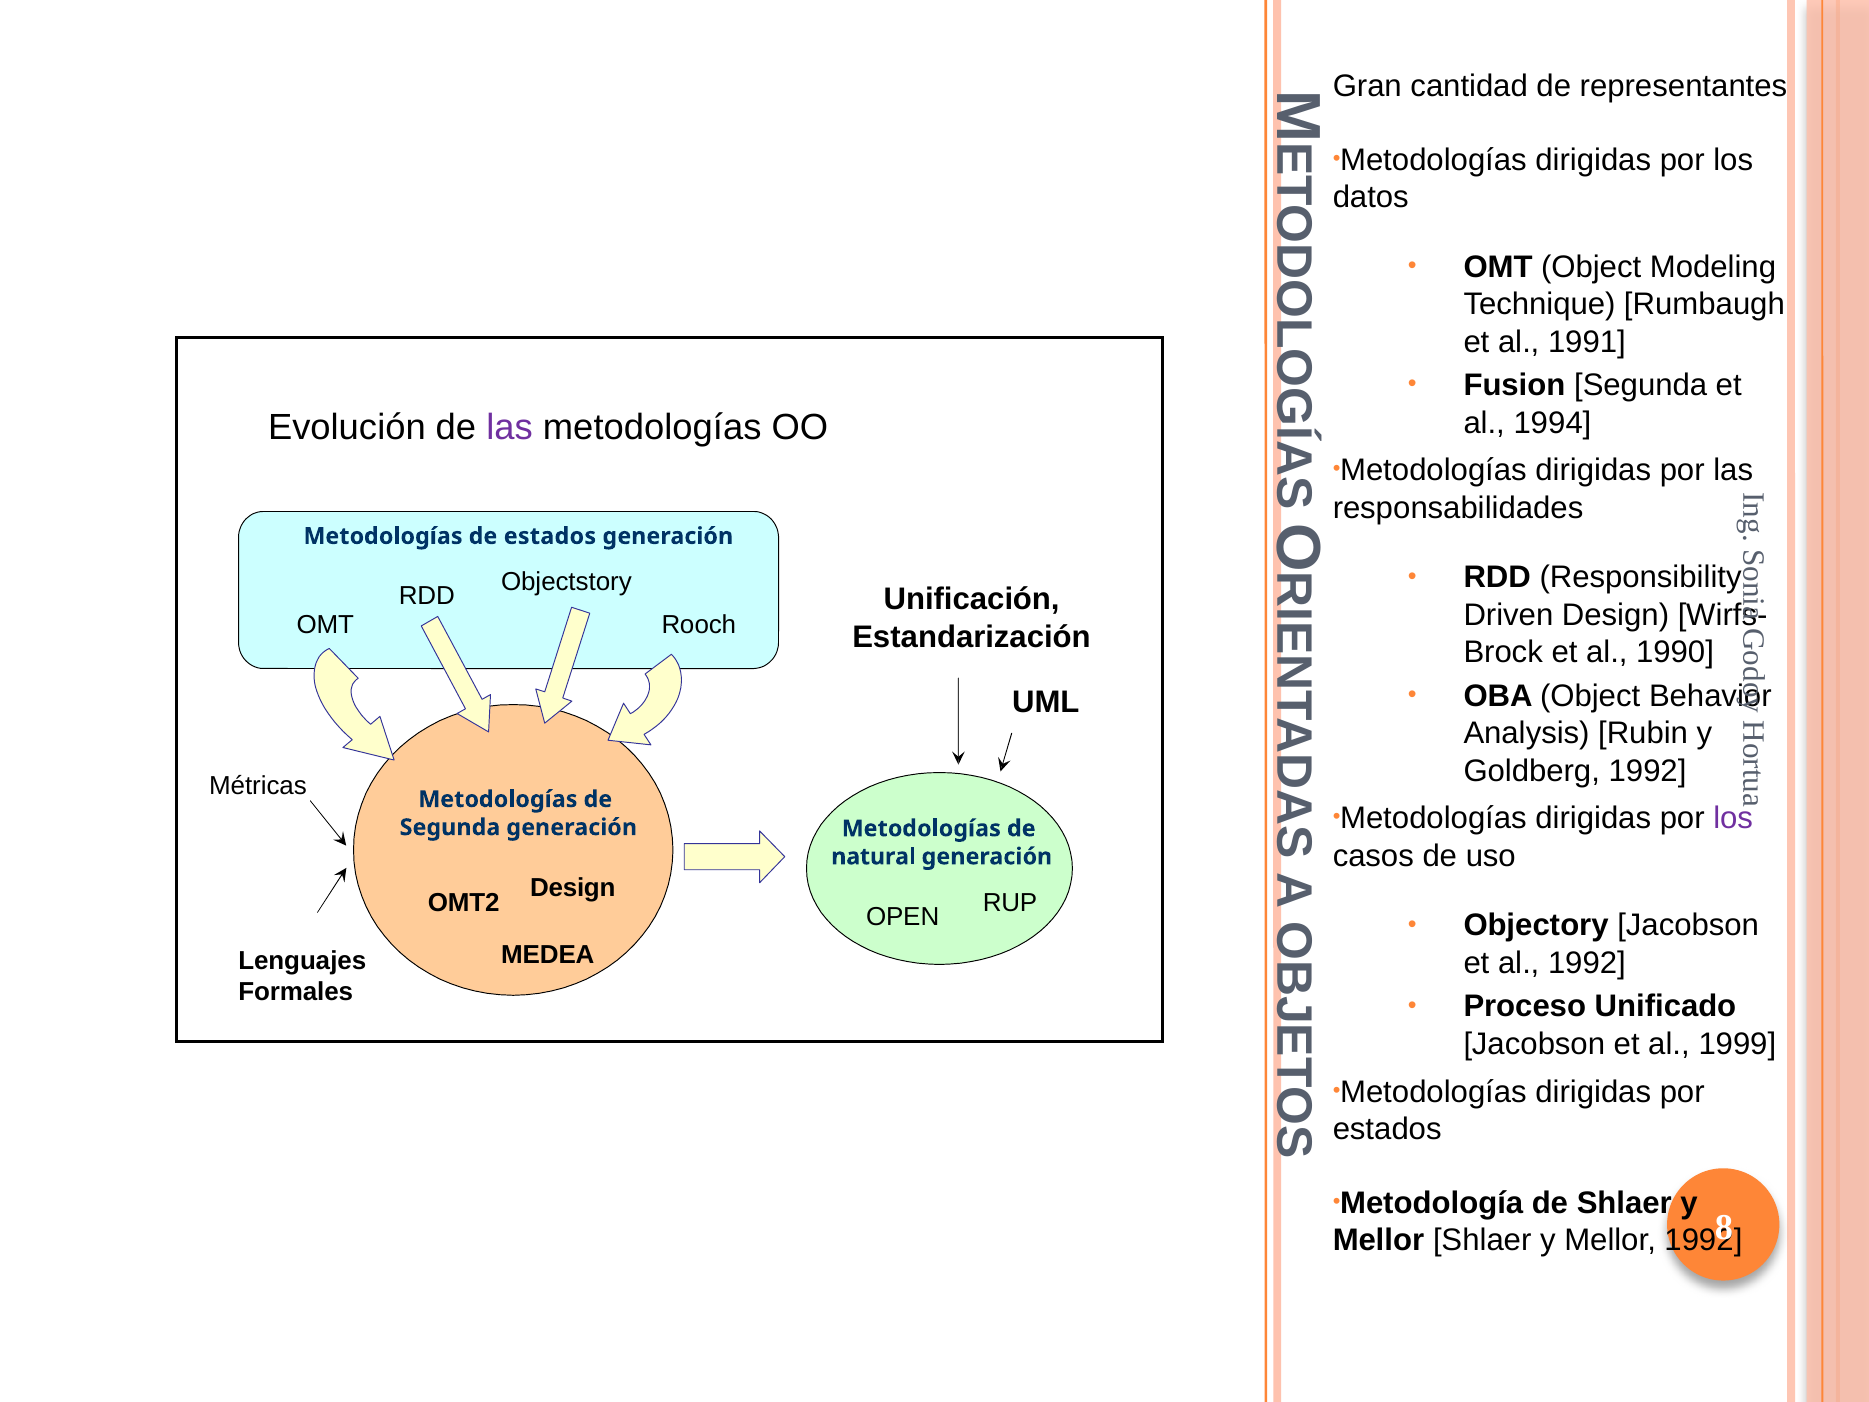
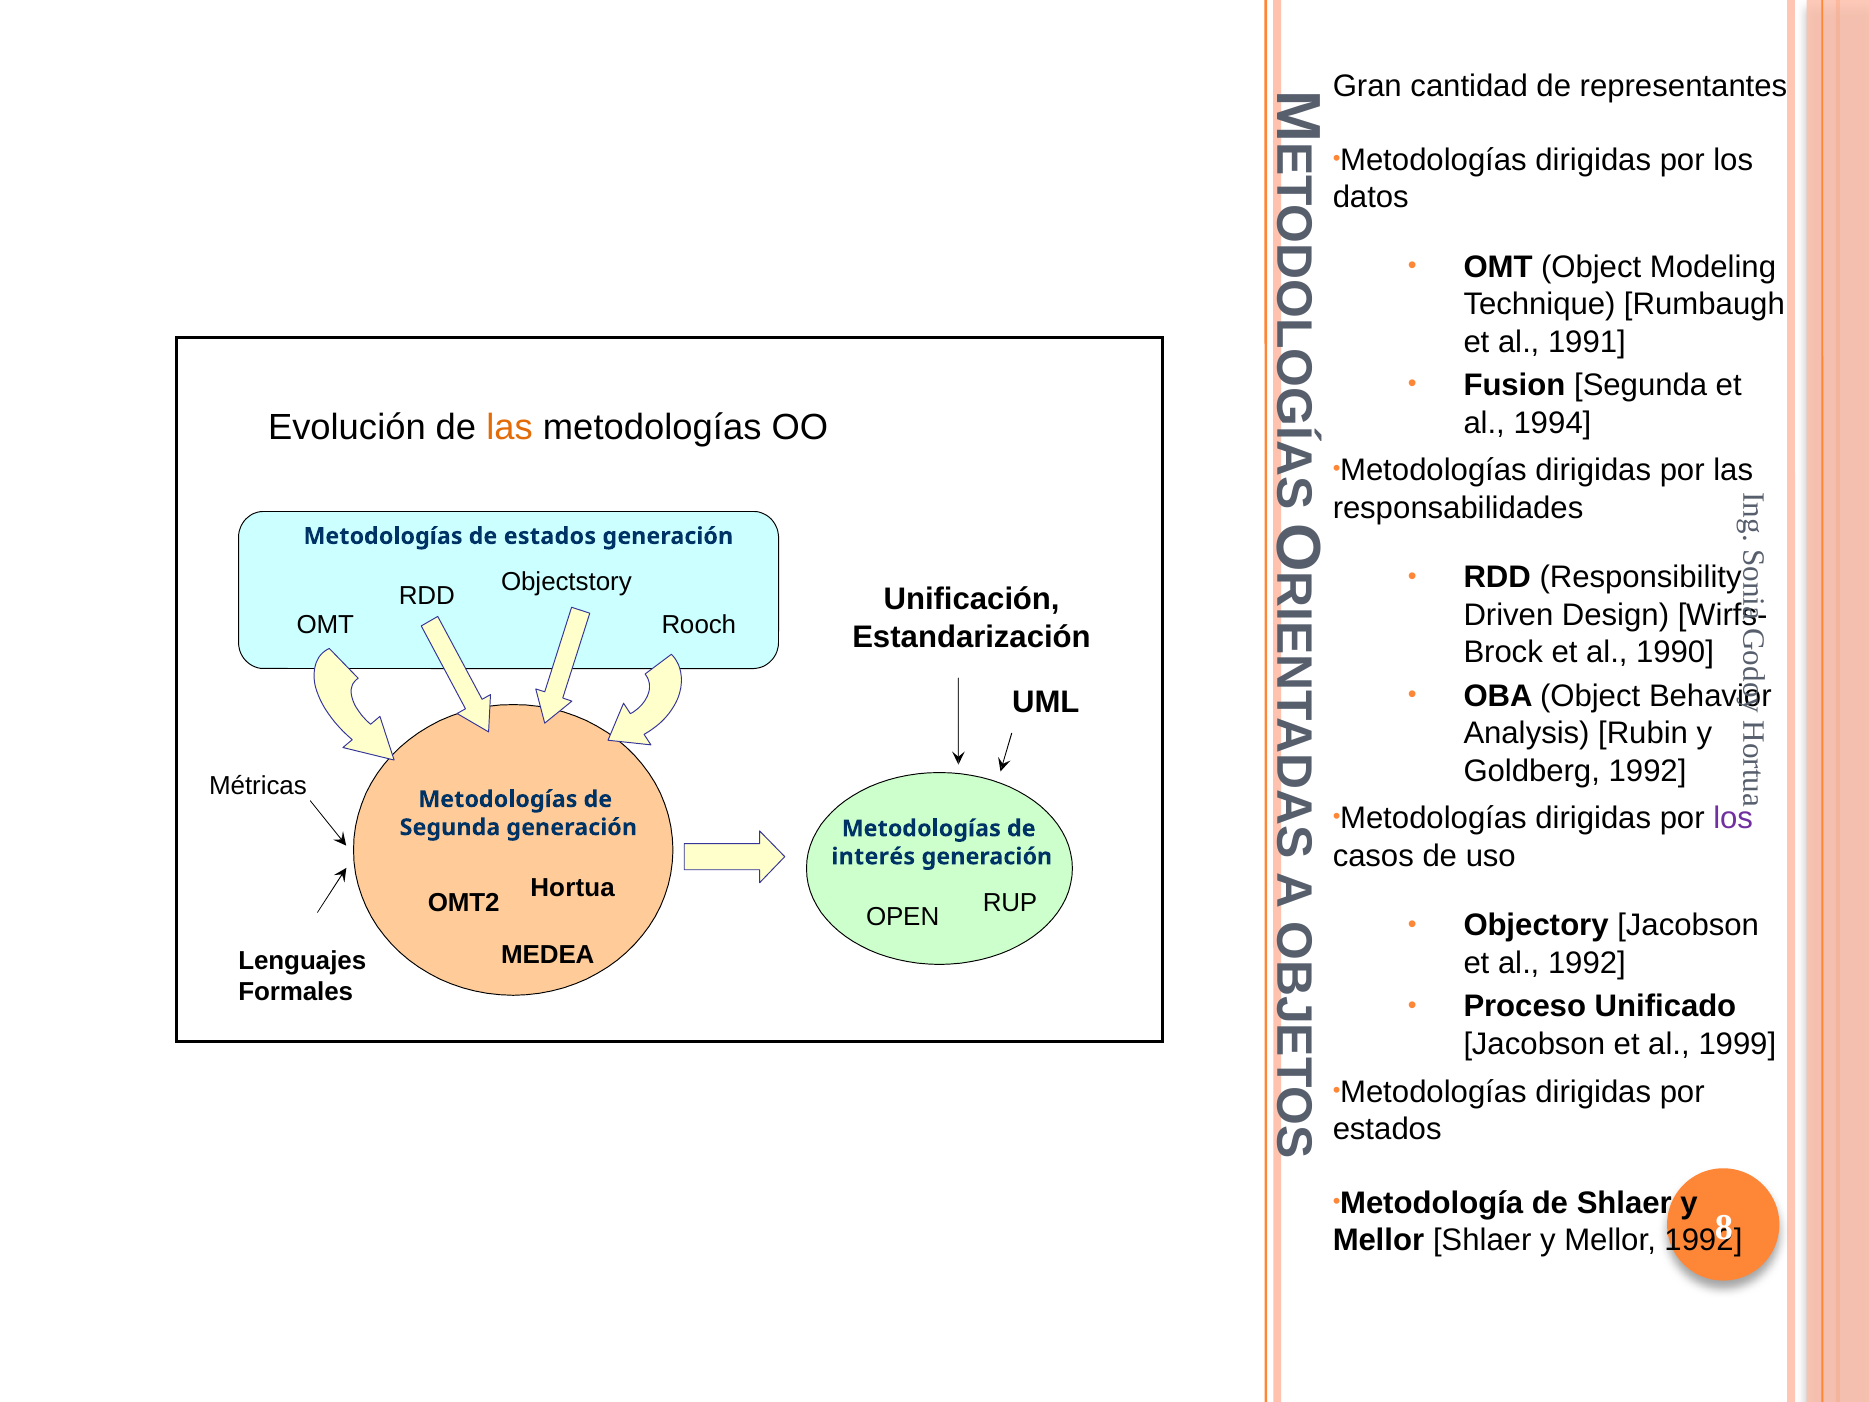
las at (510, 428) colour: purple -> orange
natural: natural -> interés
Design at (573, 888): Design -> Hortua
